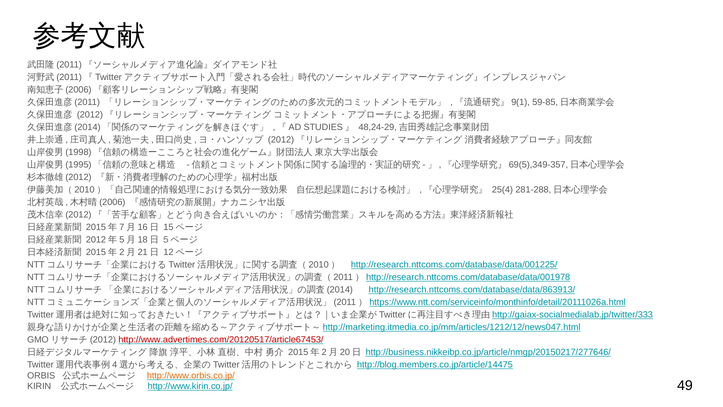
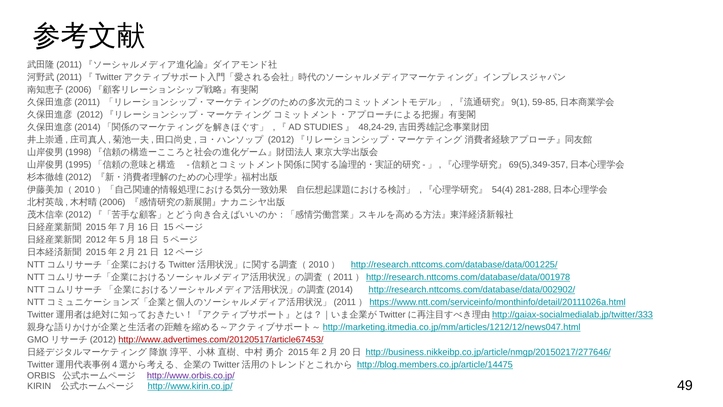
25(4: 25(4 -> 54(4
http://research.nttcoms.com/database/data/863913/: http://research.nttcoms.com/database/data/863913/ -> http://research.nttcoms.com/database/data/002902/
http://www.orbis.co.jp/ colour: orange -> purple
